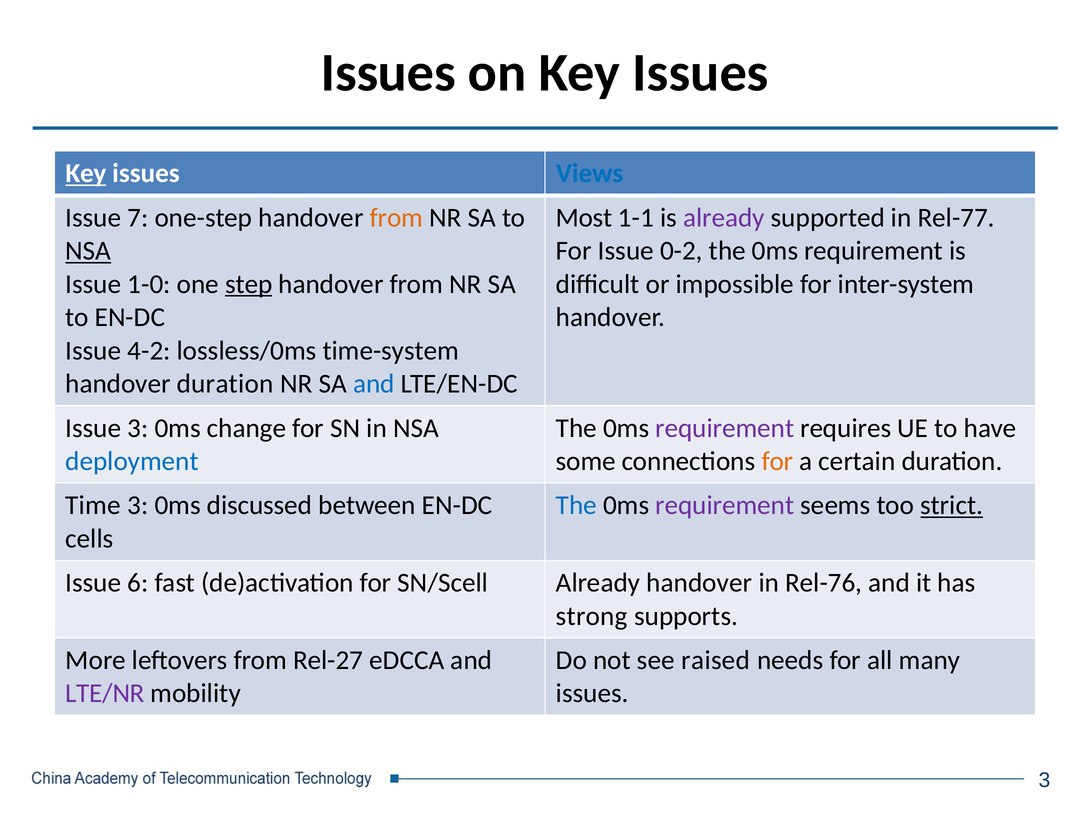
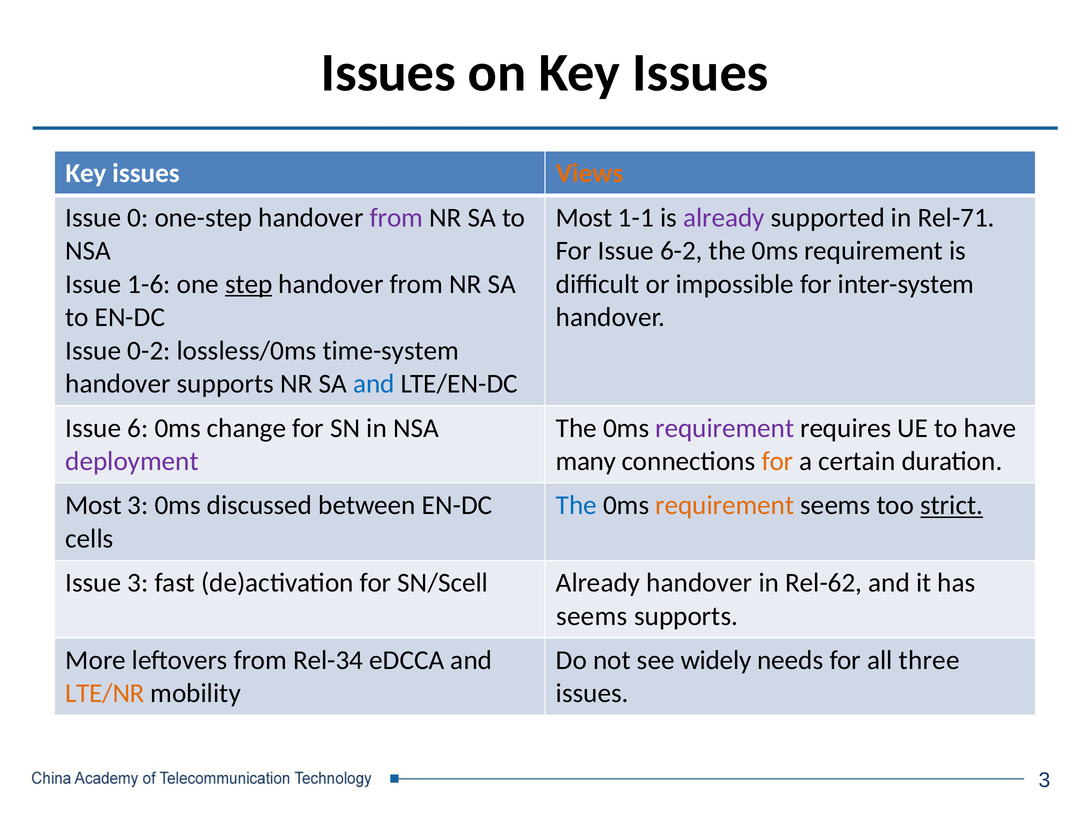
Key at (86, 174) underline: present -> none
Views colour: blue -> orange
7: 7 -> 0
from at (396, 218) colour: orange -> purple
Rel-77: Rel-77 -> Rel-71
NSA at (88, 251) underline: present -> none
0-2: 0-2 -> 6-2
1-0: 1-0 -> 1-6
4-2: 4-2 -> 0-2
handover duration: duration -> supports
Issue 3: 3 -> 6
deployment colour: blue -> purple
some: some -> many
Time at (93, 506): Time -> Most
requirement at (725, 506) colour: purple -> orange
Issue 6: 6 -> 3
Rel-76: Rel-76 -> Rel-62
strong at (592, 616): strong -> seems
Rel-27: Rel-27 -> Rel-34
raised: raised -> widely
many: many -> three
LTE/NR colour: purple -> orange
